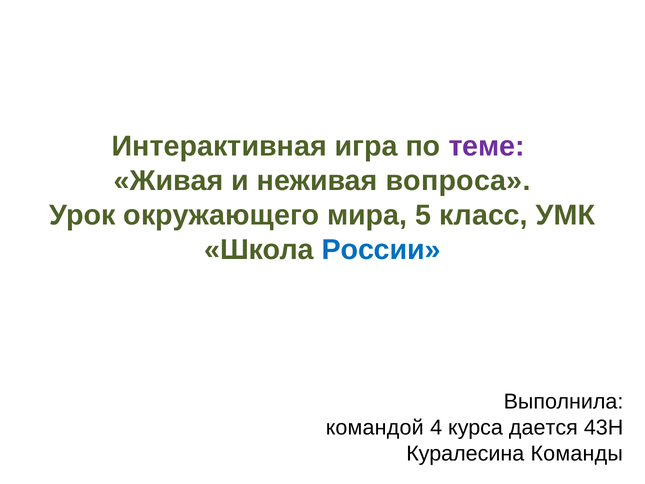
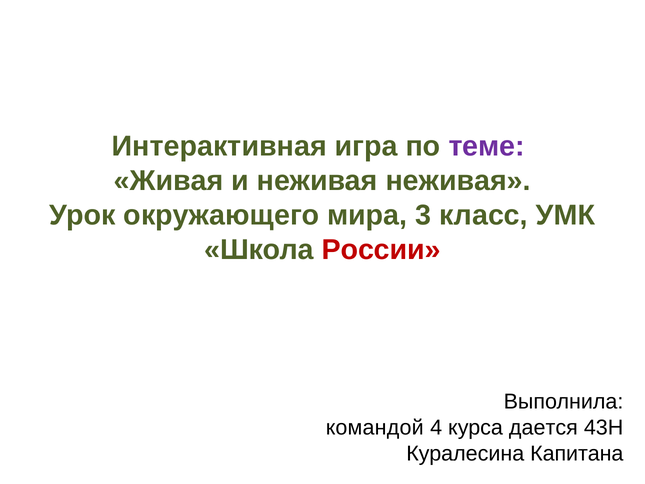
неживая вопроса: вопроса -> неживая
5: 5 -> 3
России colour: blue -> red
Команды: Команды -> Капитана
